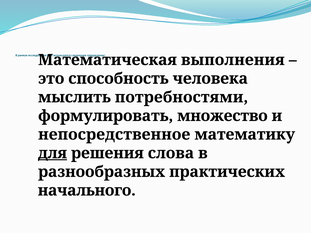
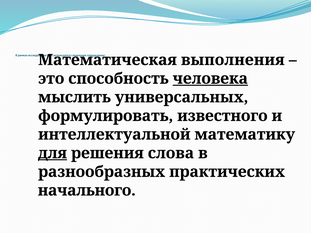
человека underline: none -> present
потребностями: потребностями -> универсальных
множество: множество -> известного
непосредственное: непосредственное -> интеллектуальной
